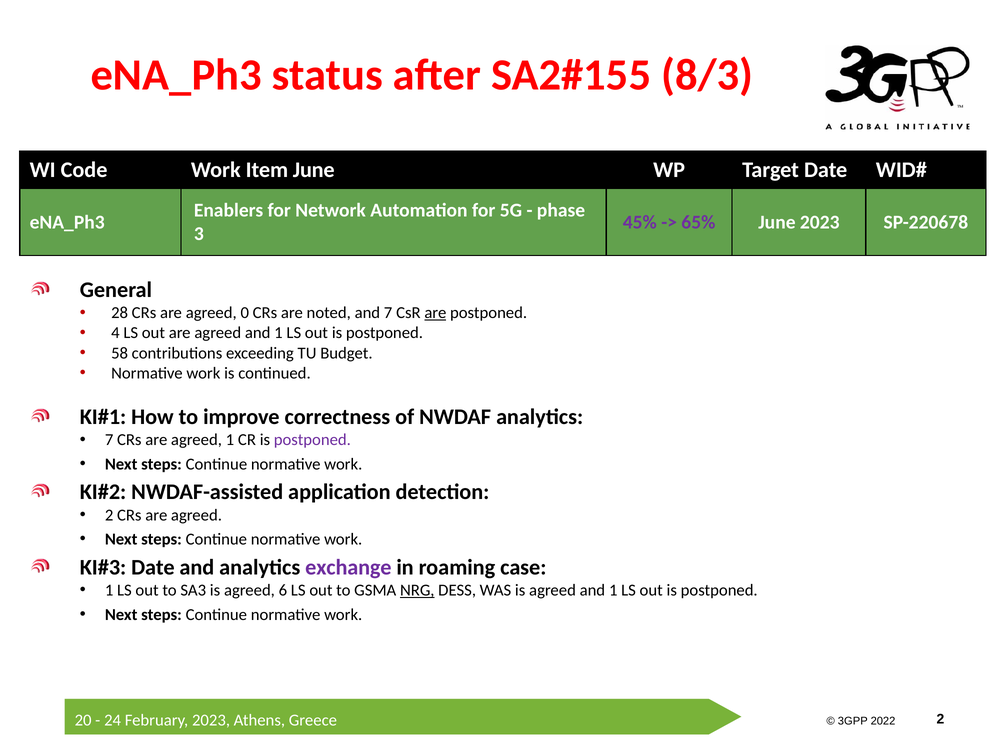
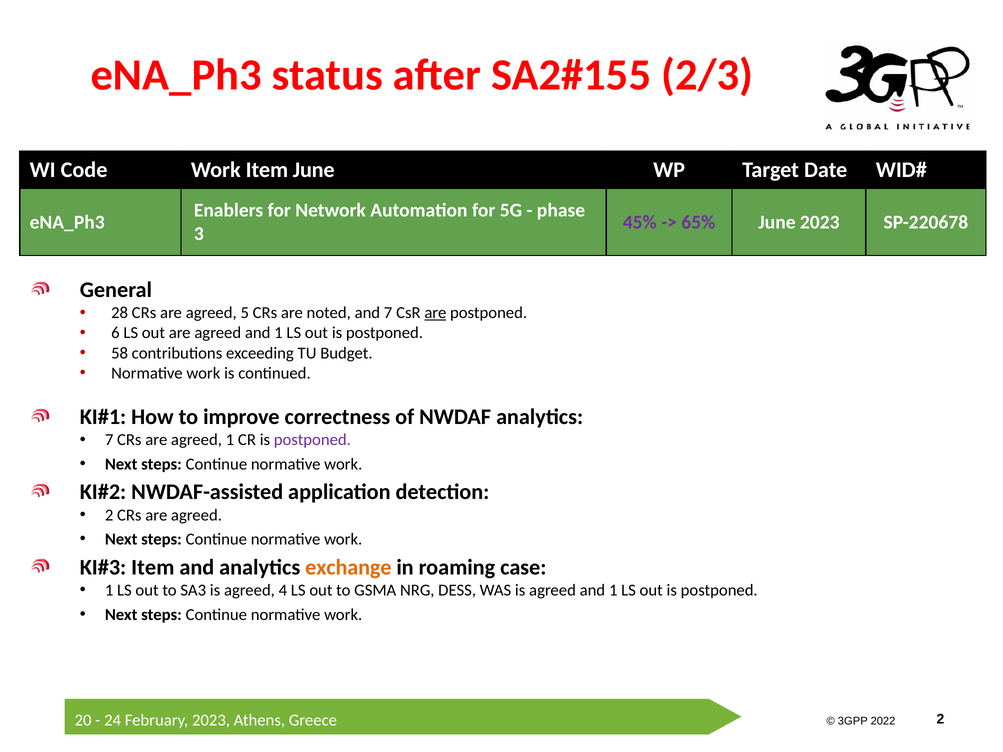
8/3: 8/3 -> 2/3
0: 0 -> 5
4: 4 -> 6
Date at (153, 568): Date -> Item
exchange colour: purple -> orange
6: 6 -> 4
NRG underline: present -> none
